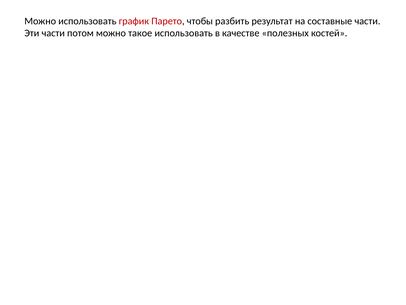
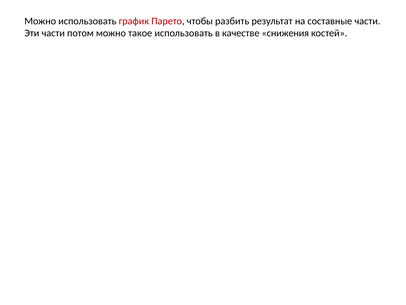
полезных: полезных -> снижения
